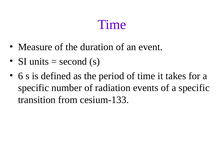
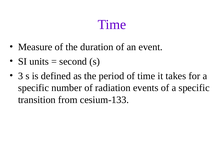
6: 6 -> 3
